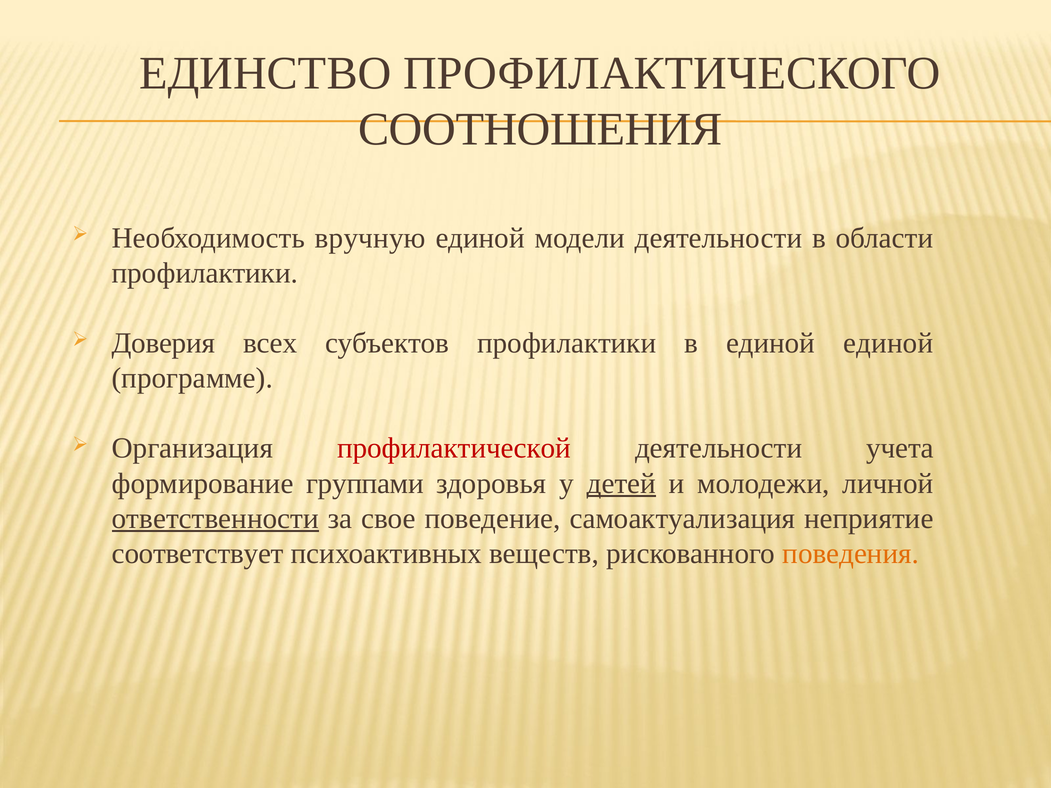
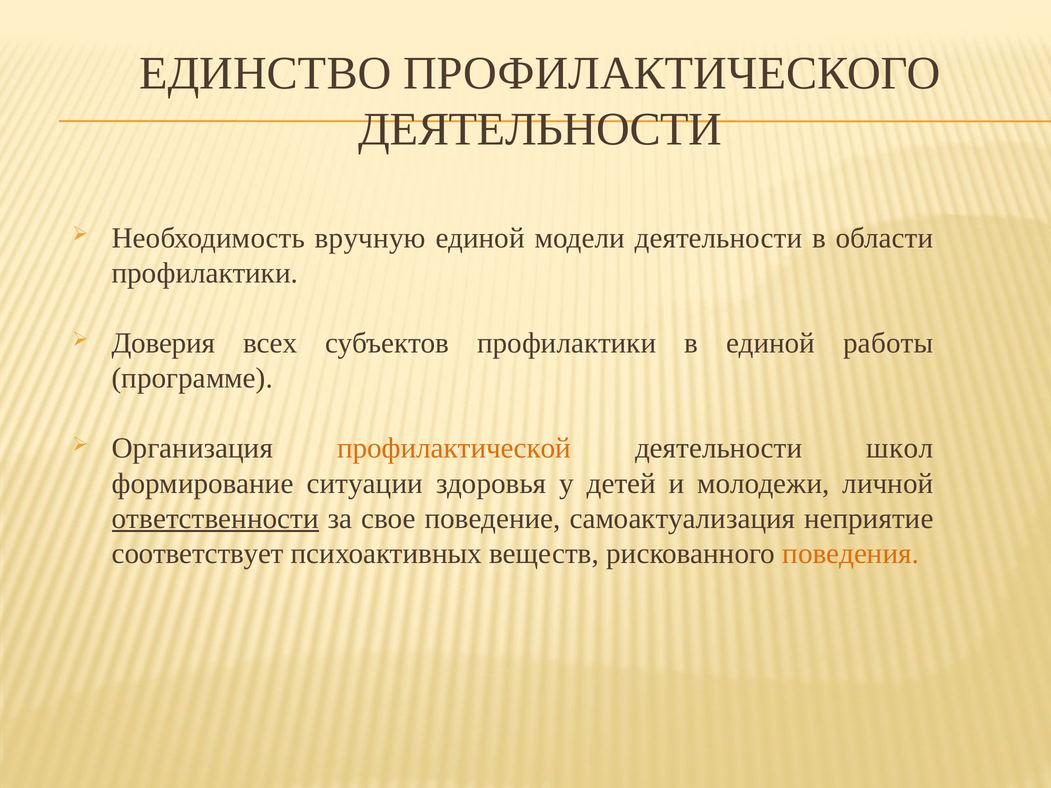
СООТНОШЕНИЯ at (540, 130): СООТНОШЕНИЯ -> ДЕЯТЕЛЬНОСТИ
единой единой: единой -> работы
профилактической colour: red -> orange
учета: учета -> школ
группами: группами -> ситуации
детей underline: present -> none
